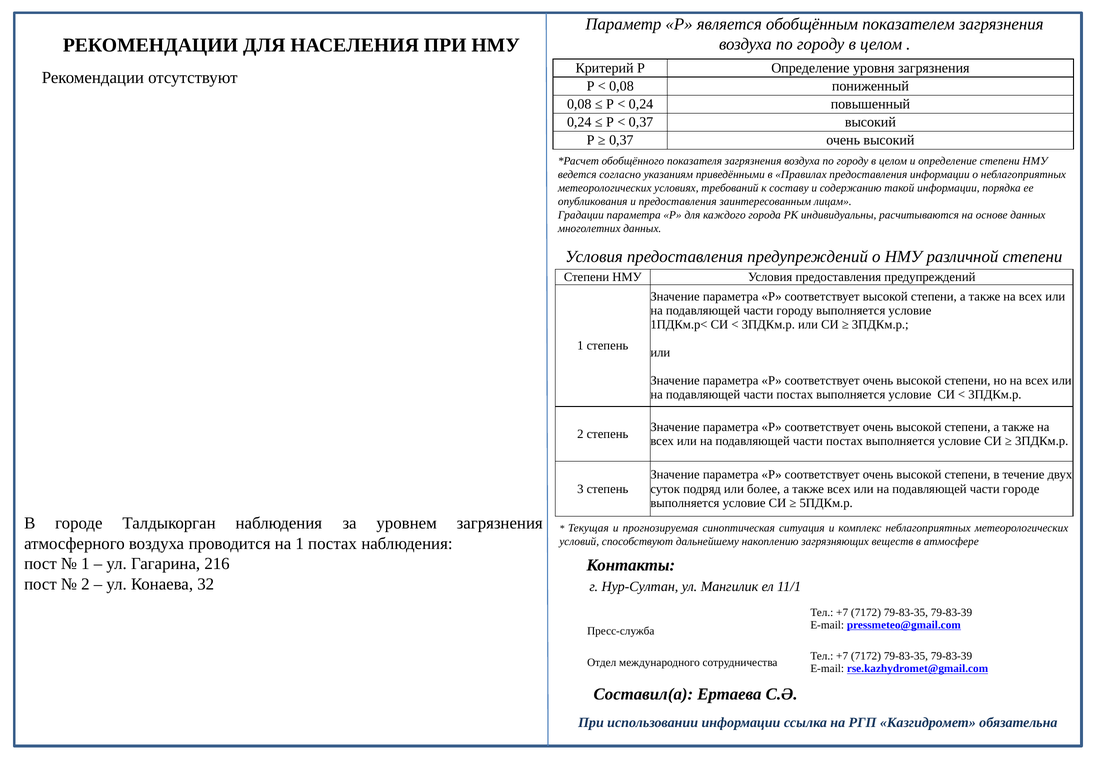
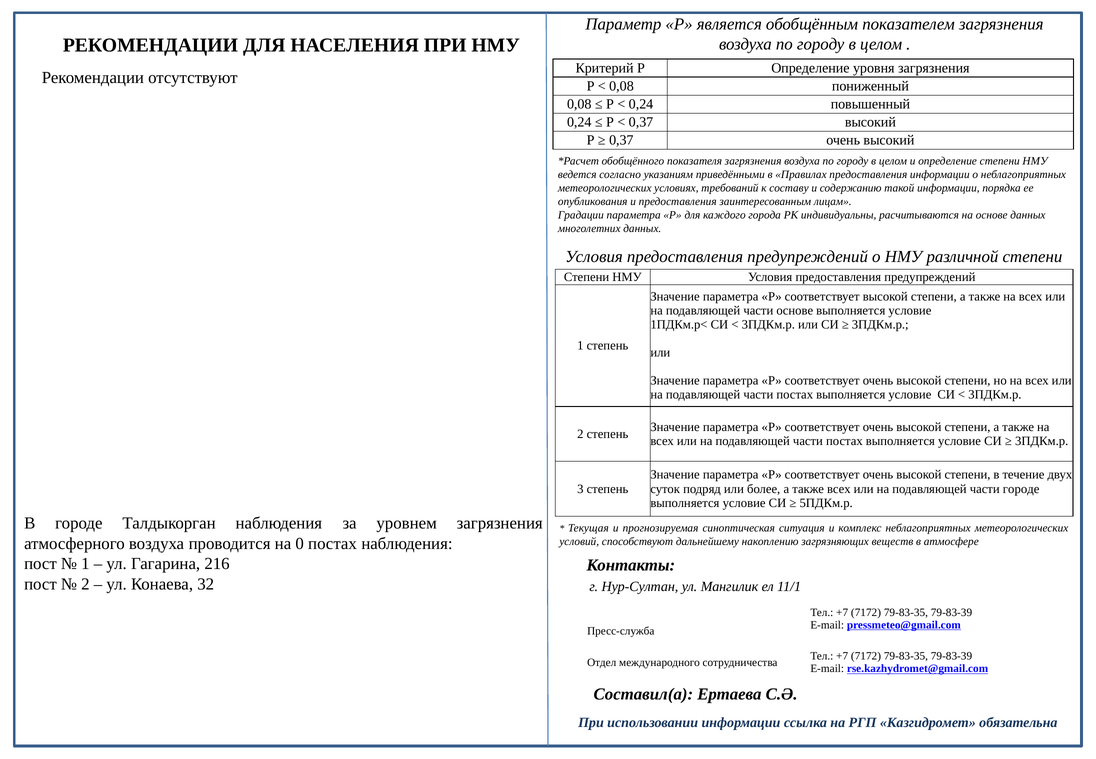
части городу: городу -> основе
на 1: 1 -> 0
